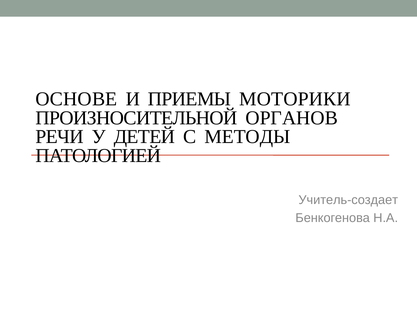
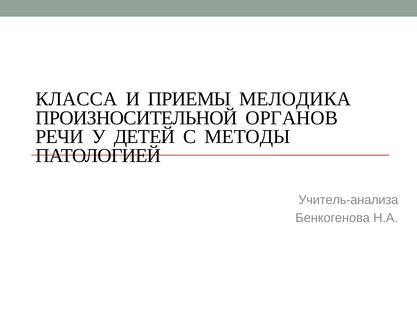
ОСНОВЕ: ОСНОВЕ -> КЛАССА
МОТОРИКИ: МОТОРИКИ -> МЕЛОДИКА
Учитель-создает: Учитель-создает -> Учитель-анализа
